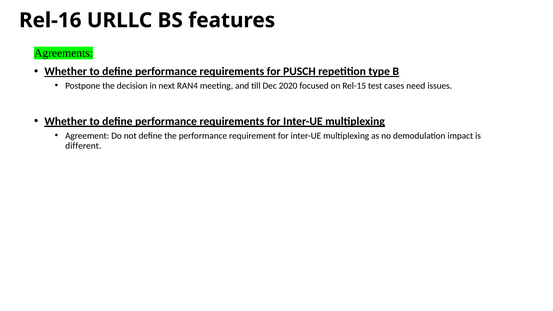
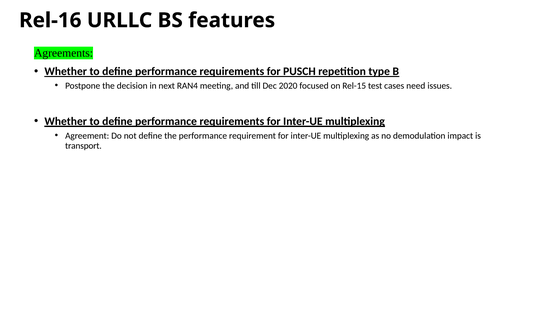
different: different -> transport
